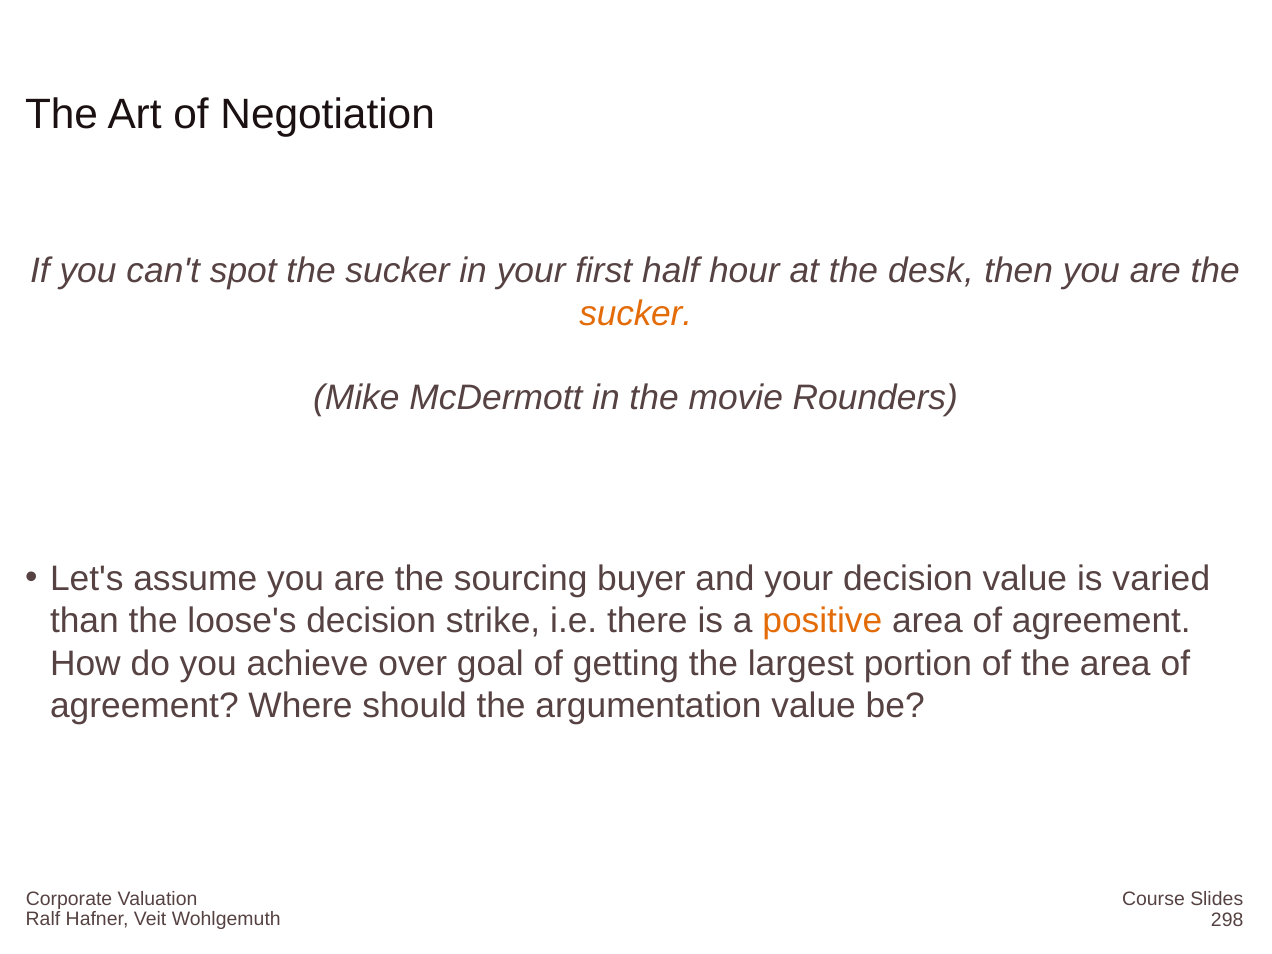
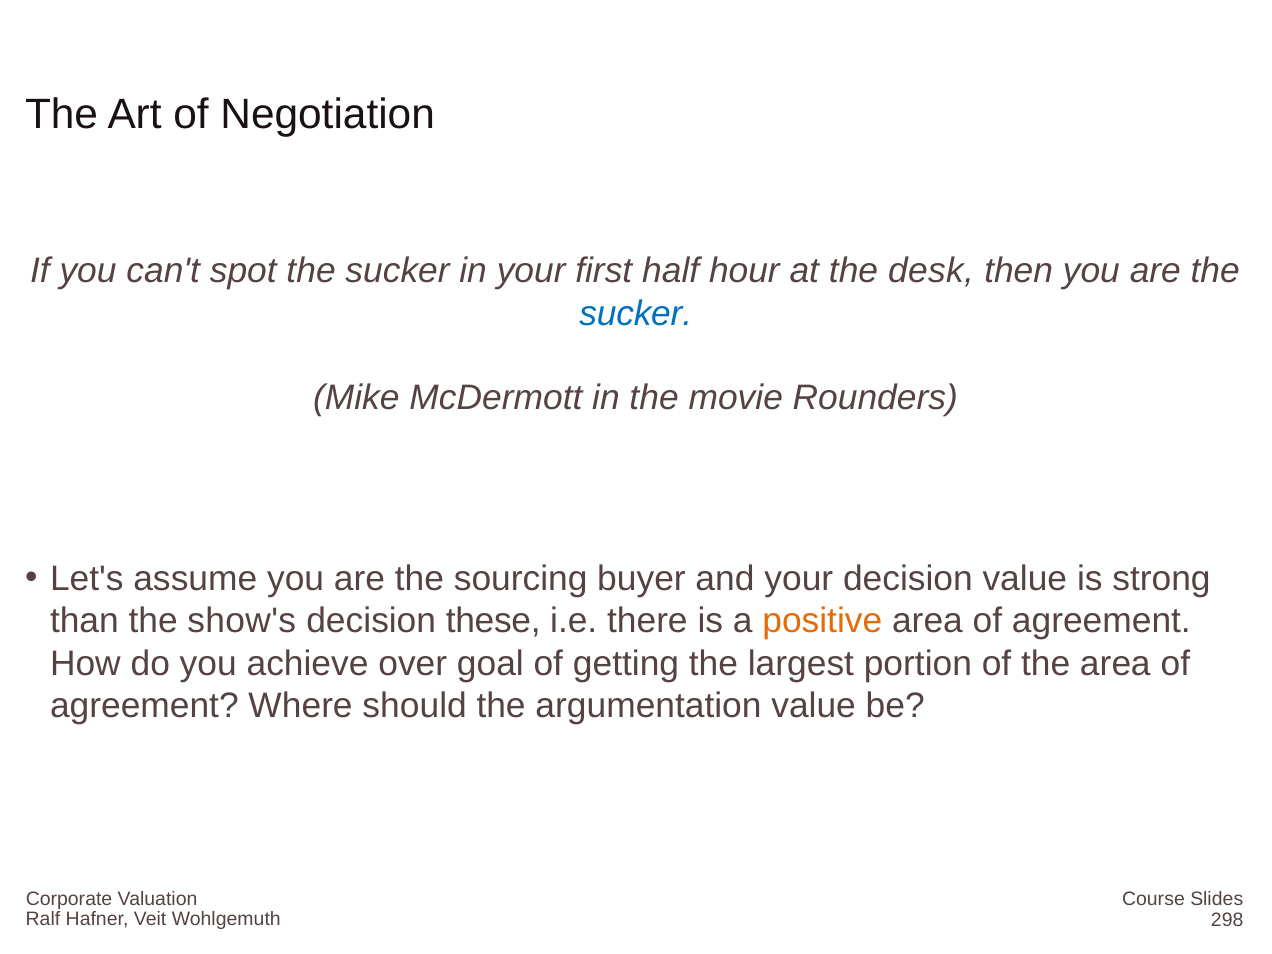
sucker at (636, 313) colour: orange -> blue
varied: varied -> strong
loose's: loose's -> show's
strike: strike -> these
